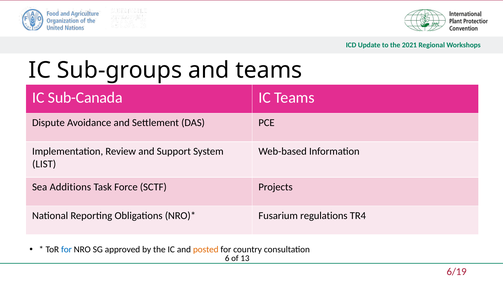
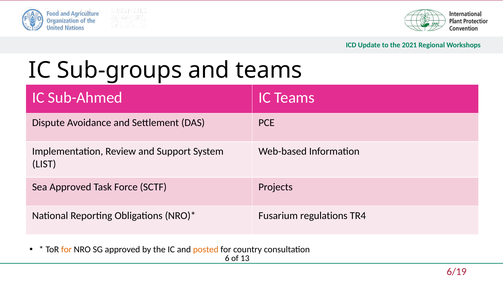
Sub-Canada: Sub-Canada -> Sub-Ahmed
Sea Additions: Additions -> Approved
for at (66, 250) colour: blue -> orange
